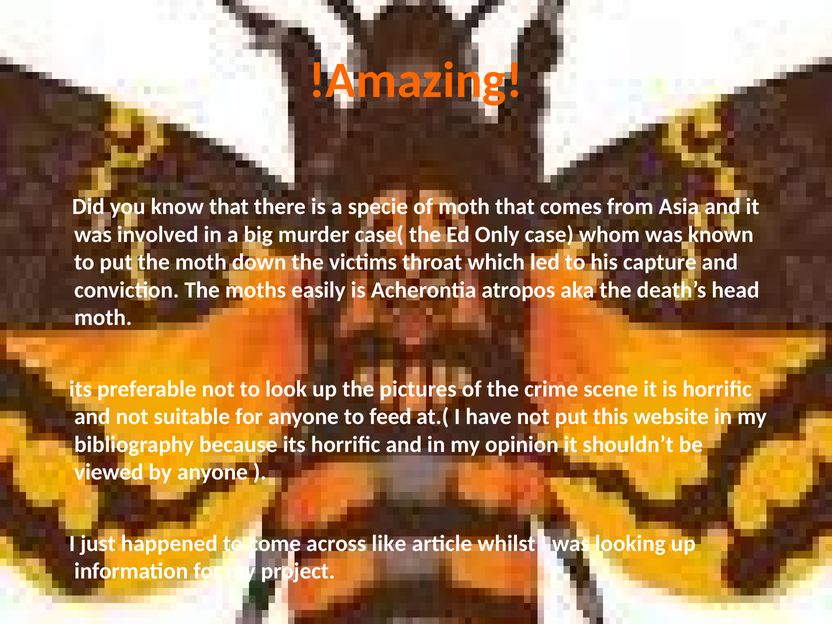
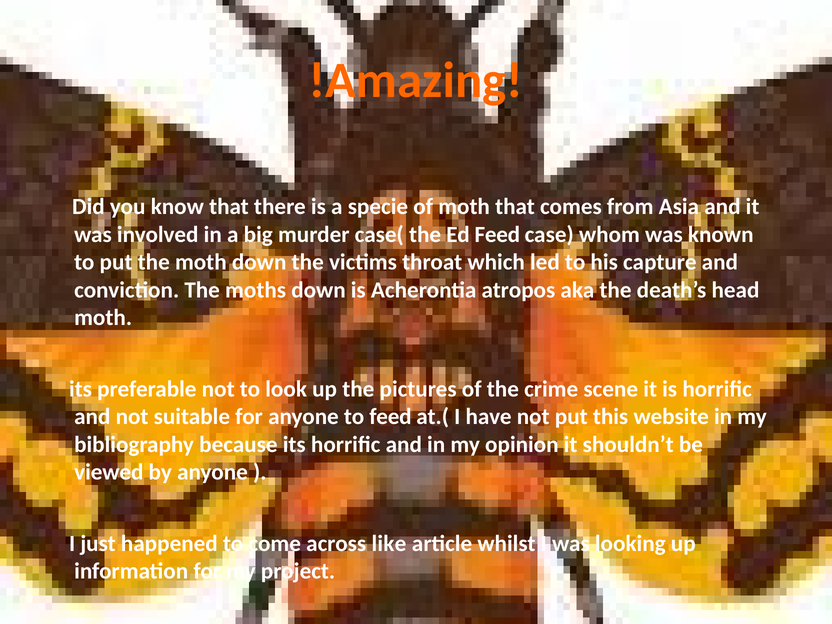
Ed Only: Only -> Feed
moths easily: easily -> down
